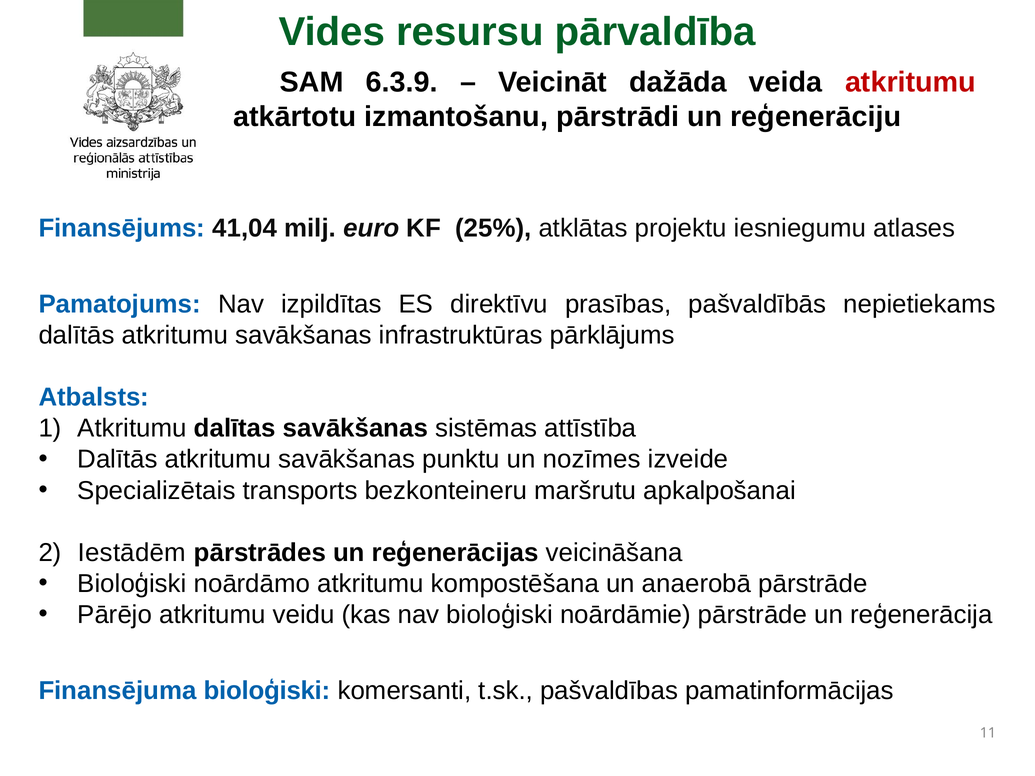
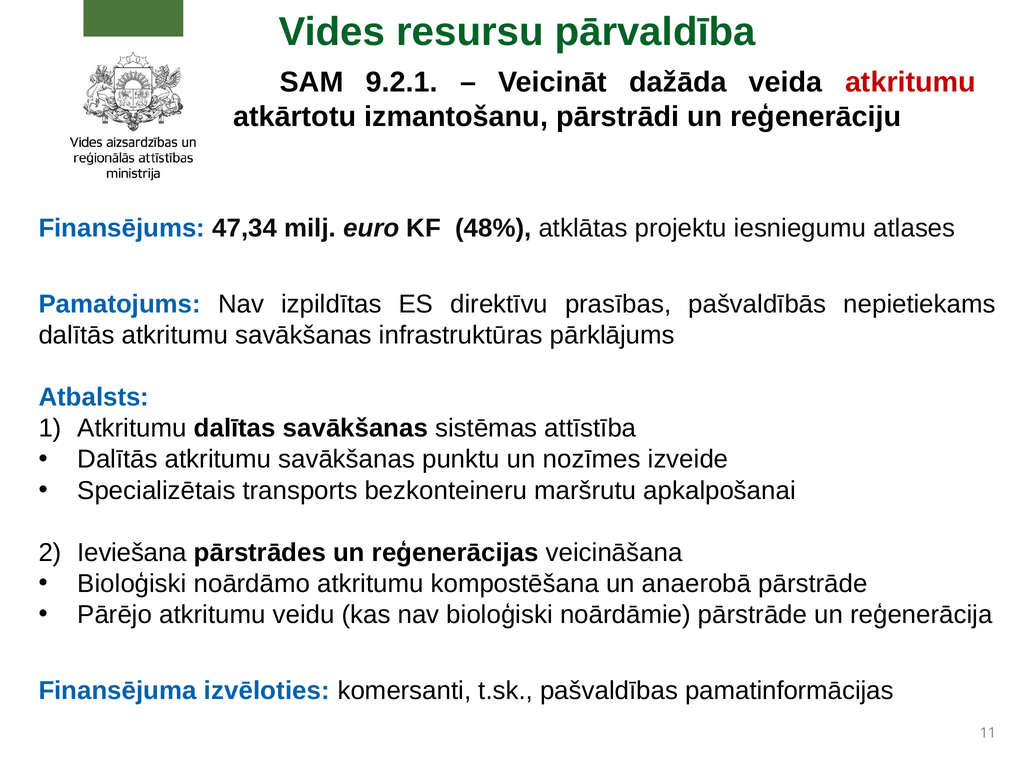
6.3.9: 6.3.9 -> 9.2.1
41,04: 41,04 -> 47,34
25%: 25% -> 48%
Iestādēm: Iestādēm -> Ieviešana
Finansējuma bioloģiski: bioloģiski -> izvēloties
